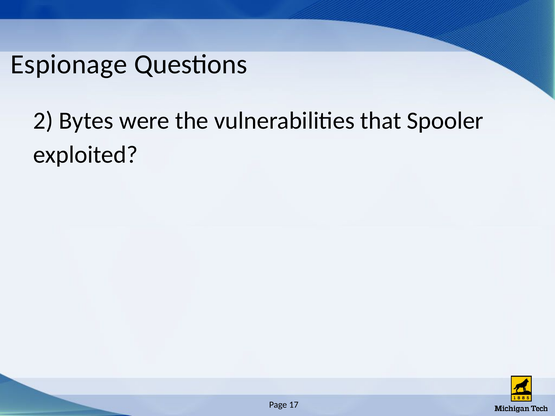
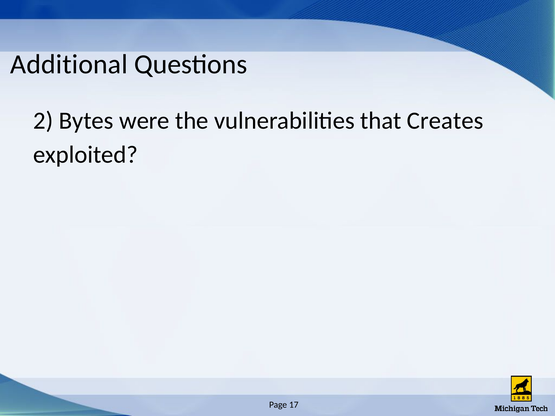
Espionage: Espionage -> Additional
Spooler: Spooler -> Creates
